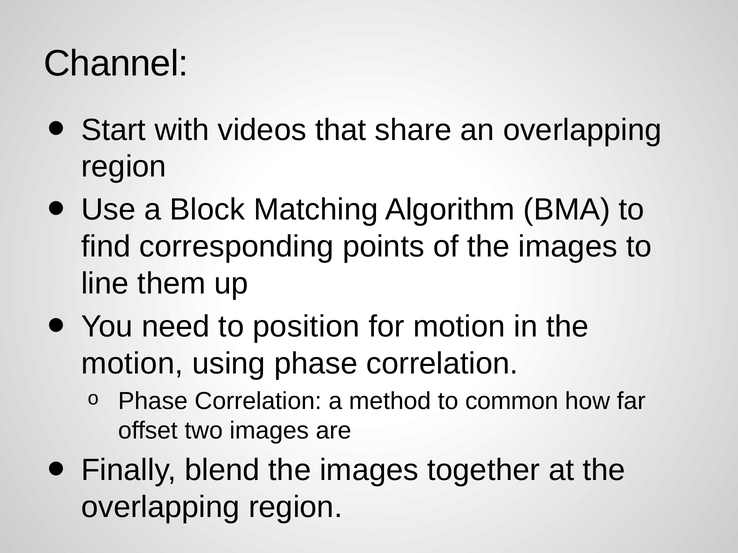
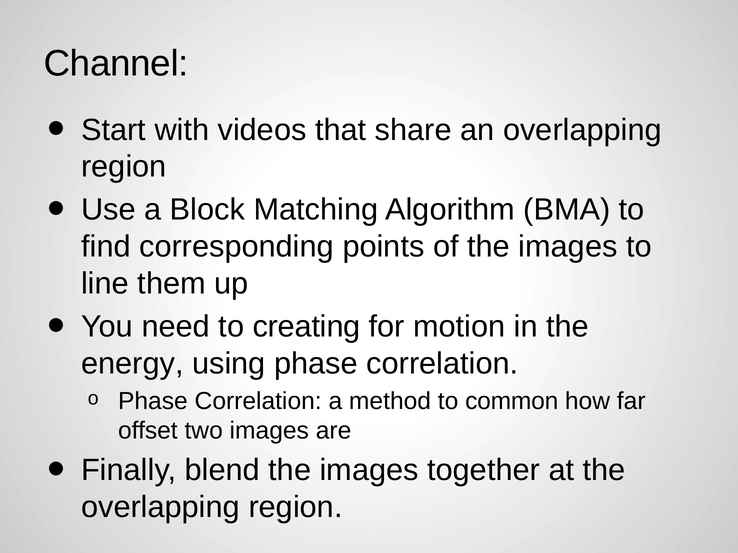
position: position -> creating
motion at (132, 364): motion -> energy
